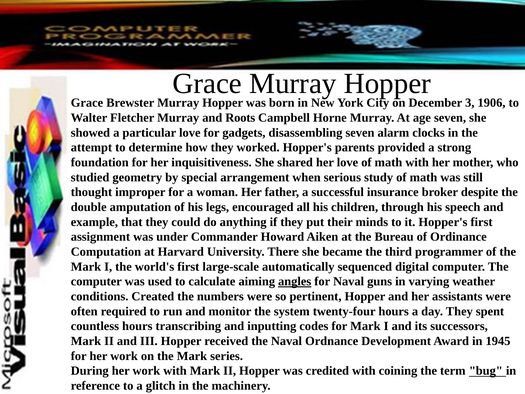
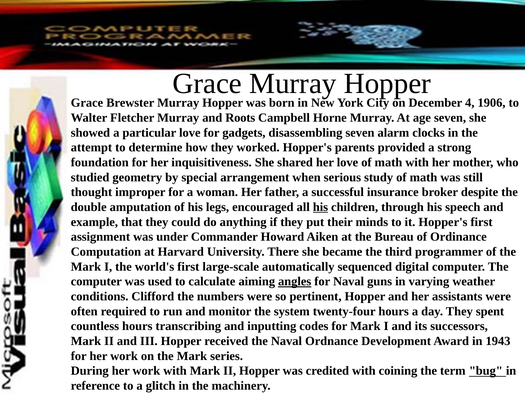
3: 3 -> 4
his at (320, 207) underline: none -> present
Created: Created -> Clifford
1945: 1945 -> 1943
